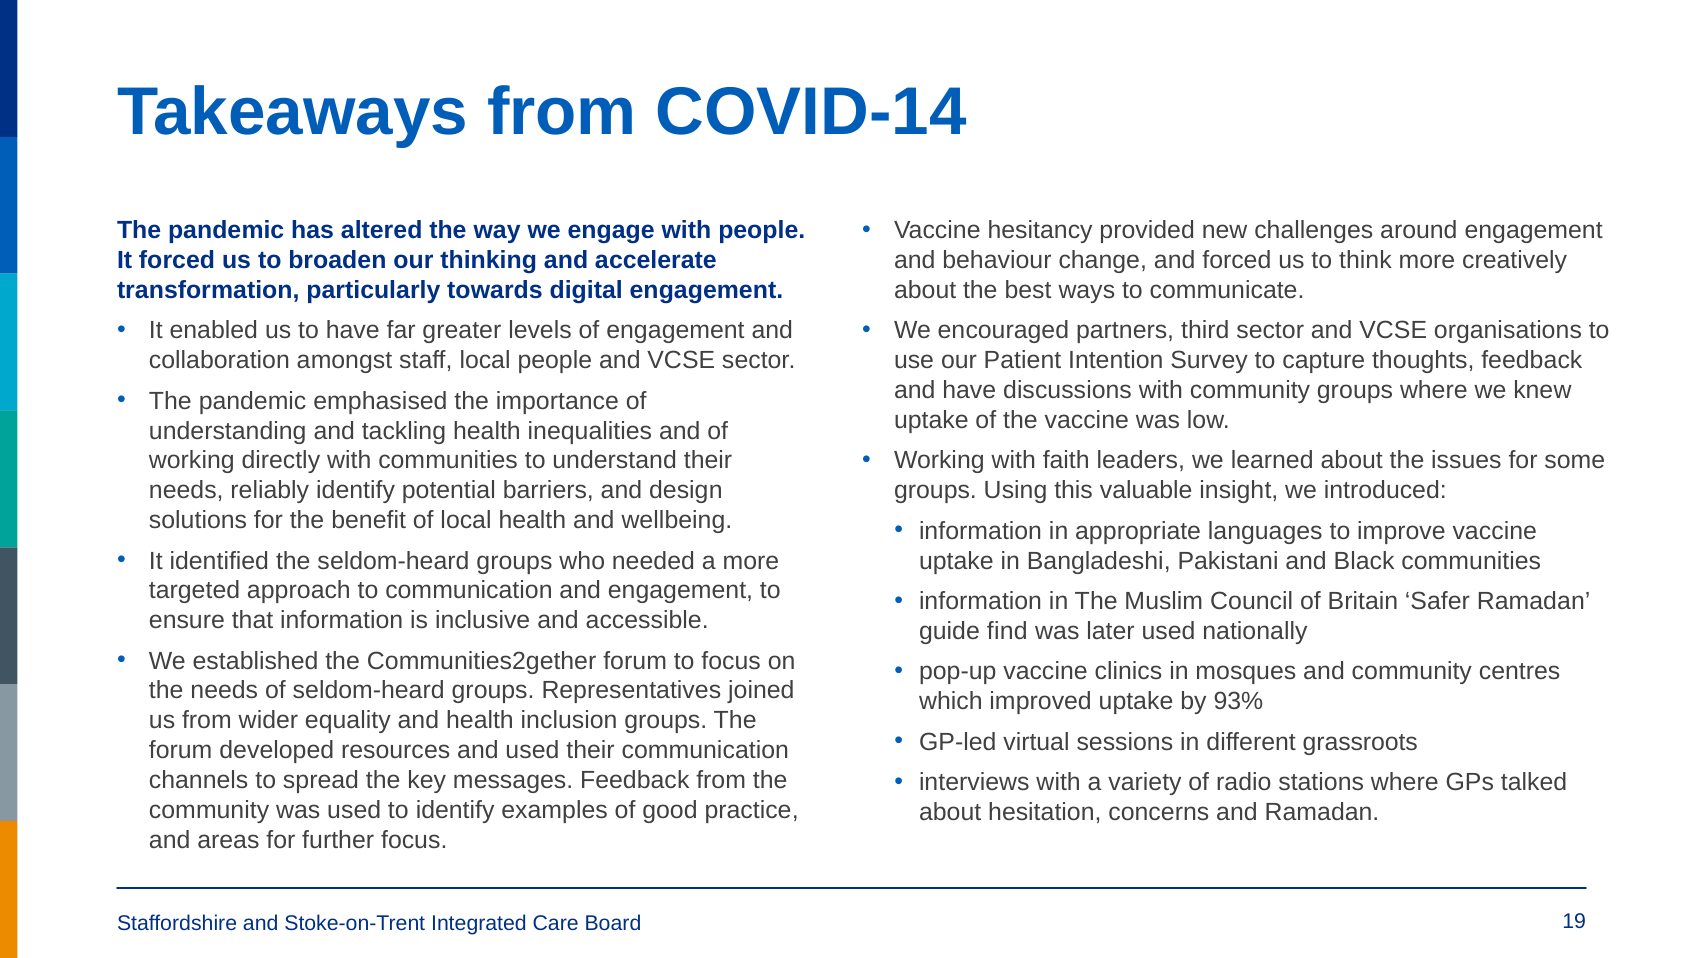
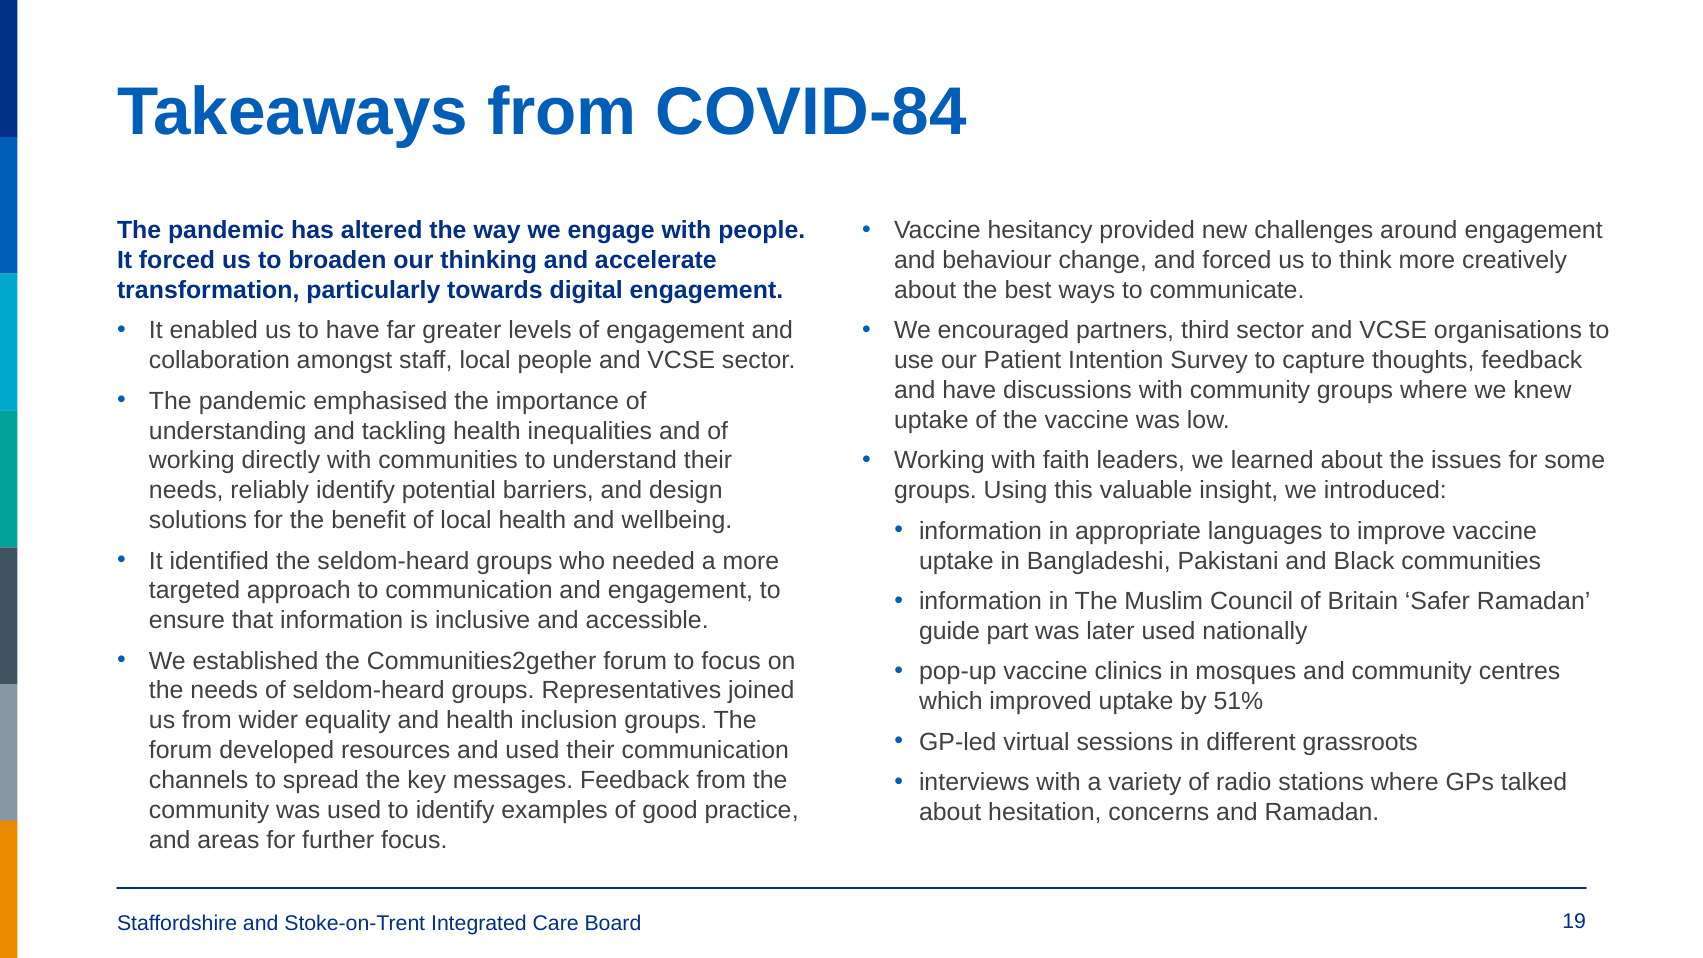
COVID-14: COVID-14 -> COVID-84
find: find -> part
93%: 93% -> 51%
